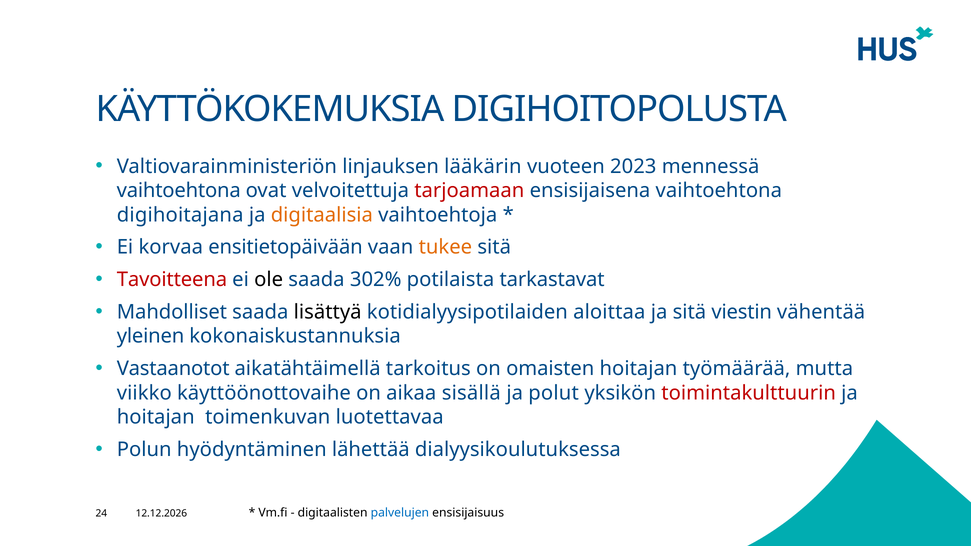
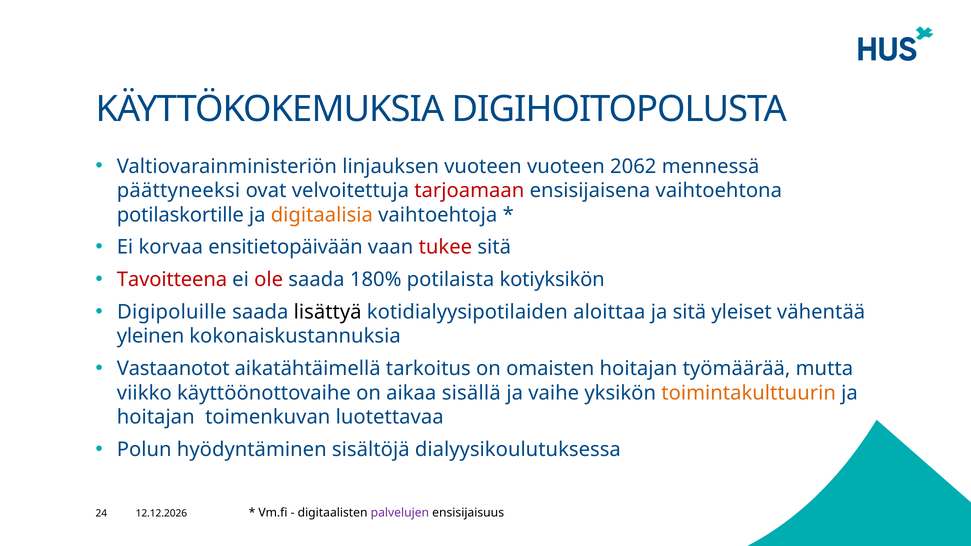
linjauksen lääkärin: lääkärin -> vuoteen
2023: 2023 -> 2062
vaihtoehtona at (179, 191): vaihtoehtona -> päättyneeksi
digihoitajana: digihoitajana -> potilaskortille
tukee colour: orange -> red
ole colour: black -> red
302%: 302% -> 180%
tarkastavat: tarkastavat -> kotiyksikön
Mahdolliset: Mahdolliset -> Digipoluille
viestin: viestin -> yleiset
polut: polut -> vaihe
toimintakulttuurin colour: red -> orange
lähettää: lähettää -> sisältöjä
palvelujen colour: blue -> purple
